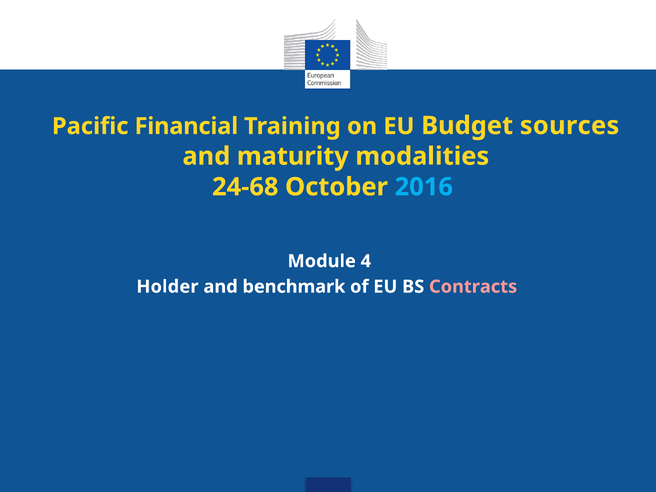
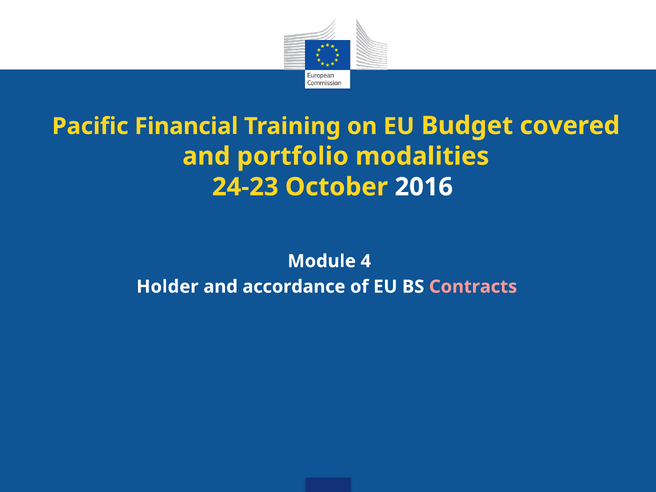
sources: sources -> covered
maturity: maturity -> portfolio
24-68: 24-68 -> 24-23
2016 colour: light blue -> white
benchmark: benchmark -> accordance
